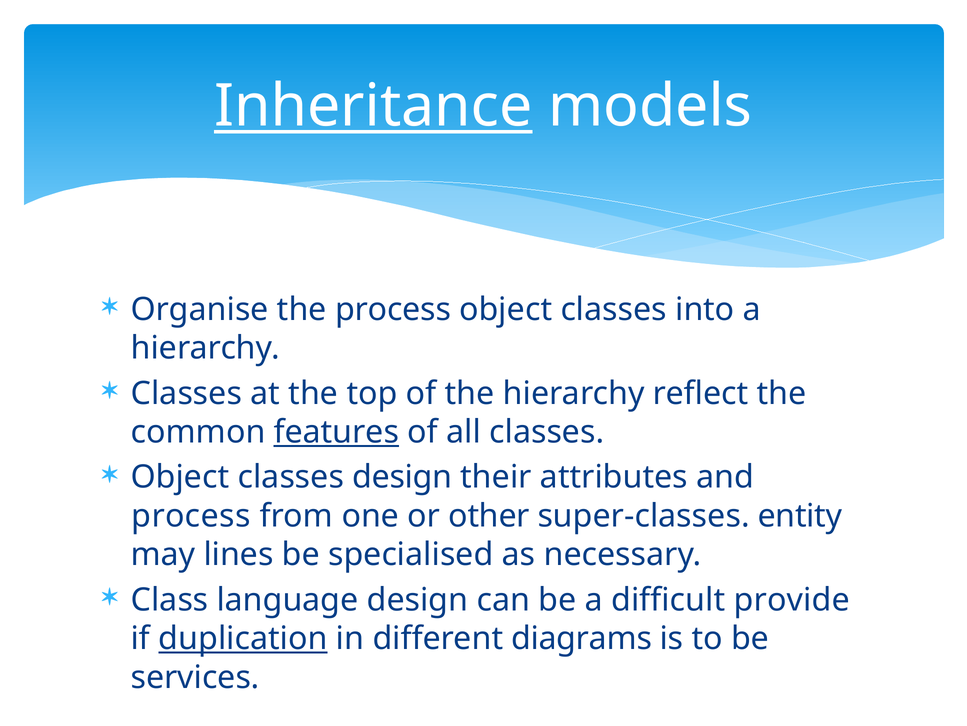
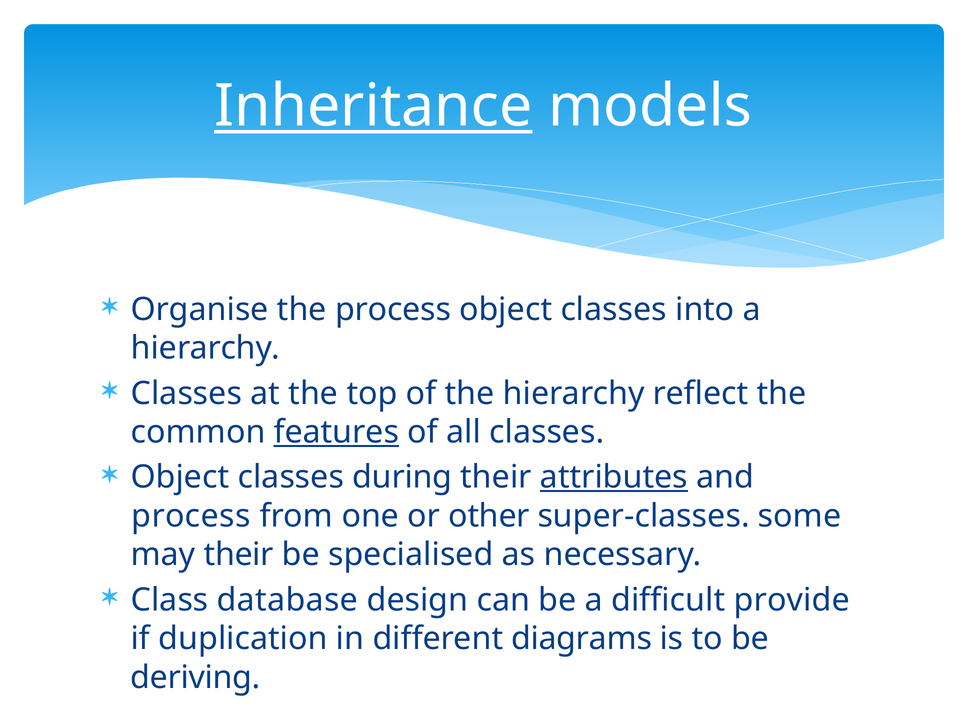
classes design: design -> during
attributes underline: none -> present
entity: entity -> some
may lines: lines -> their
language: language -> database
duplication underline: present -> none
services: services -> deriving
